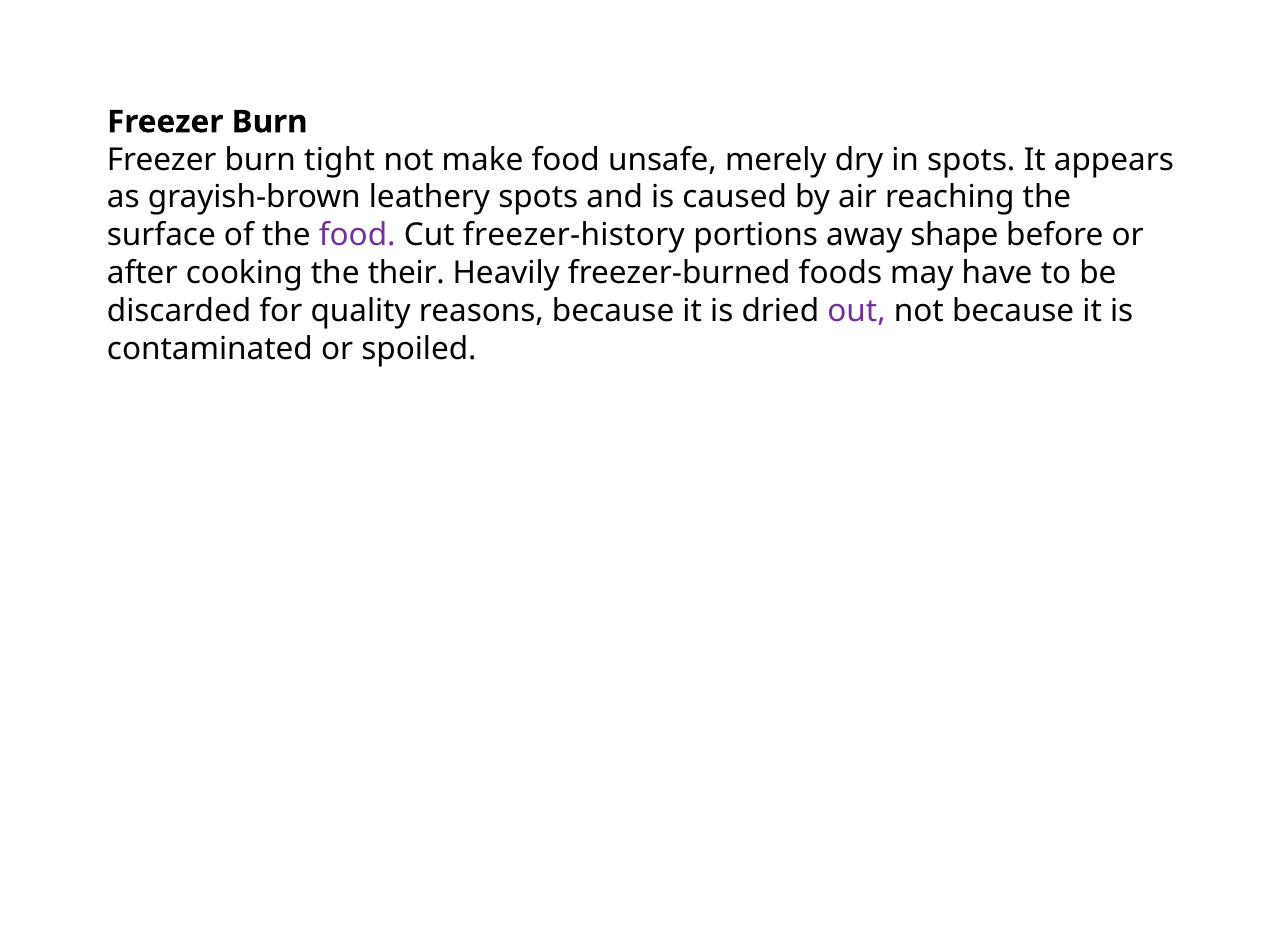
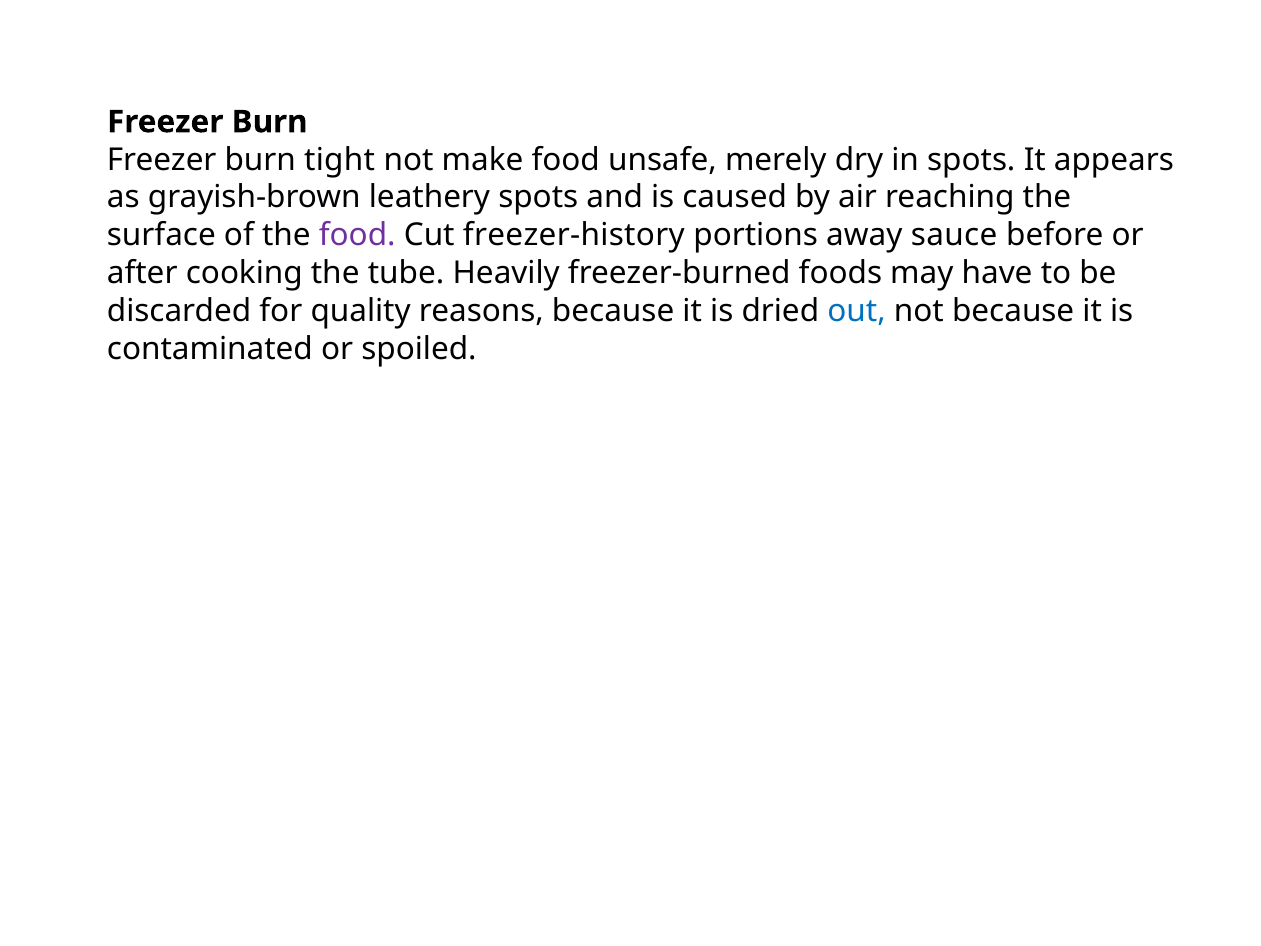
shape: shape -> sauce
their: their -> tube
out colour: purple -> blue
